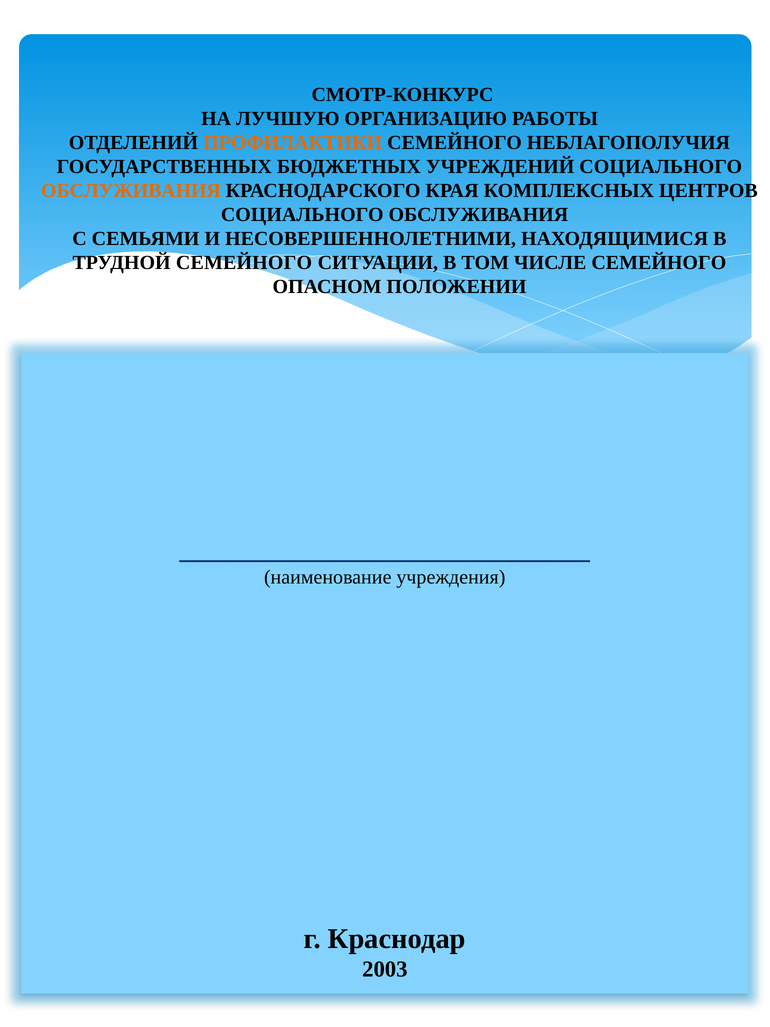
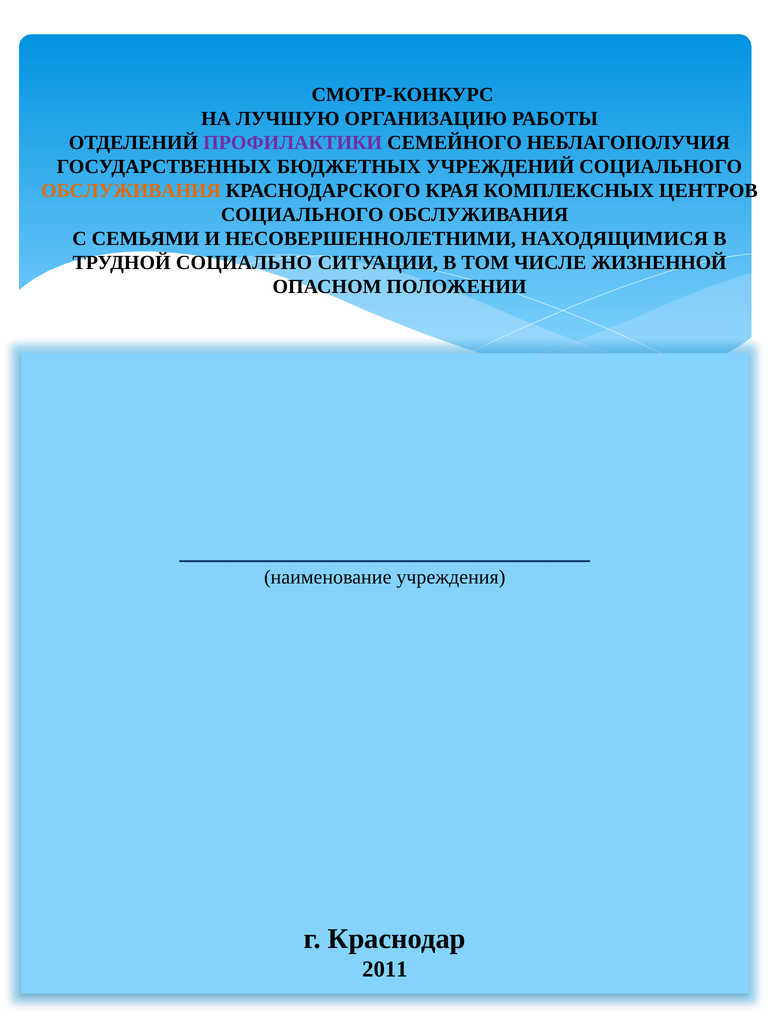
ПРОФИЛАКТИКИ colour: orange -> purple
ТРУДНОЙ СЕМЕЙНОГО: СЕМЕЙНОГО -> СОЦИАЛЬНО
ЧИСЛЕ СЕМЕЙНОГО: СЕМЕЙНОГО -> ЖИЗНЕННОЙ
2003: 2003 -> 2011
